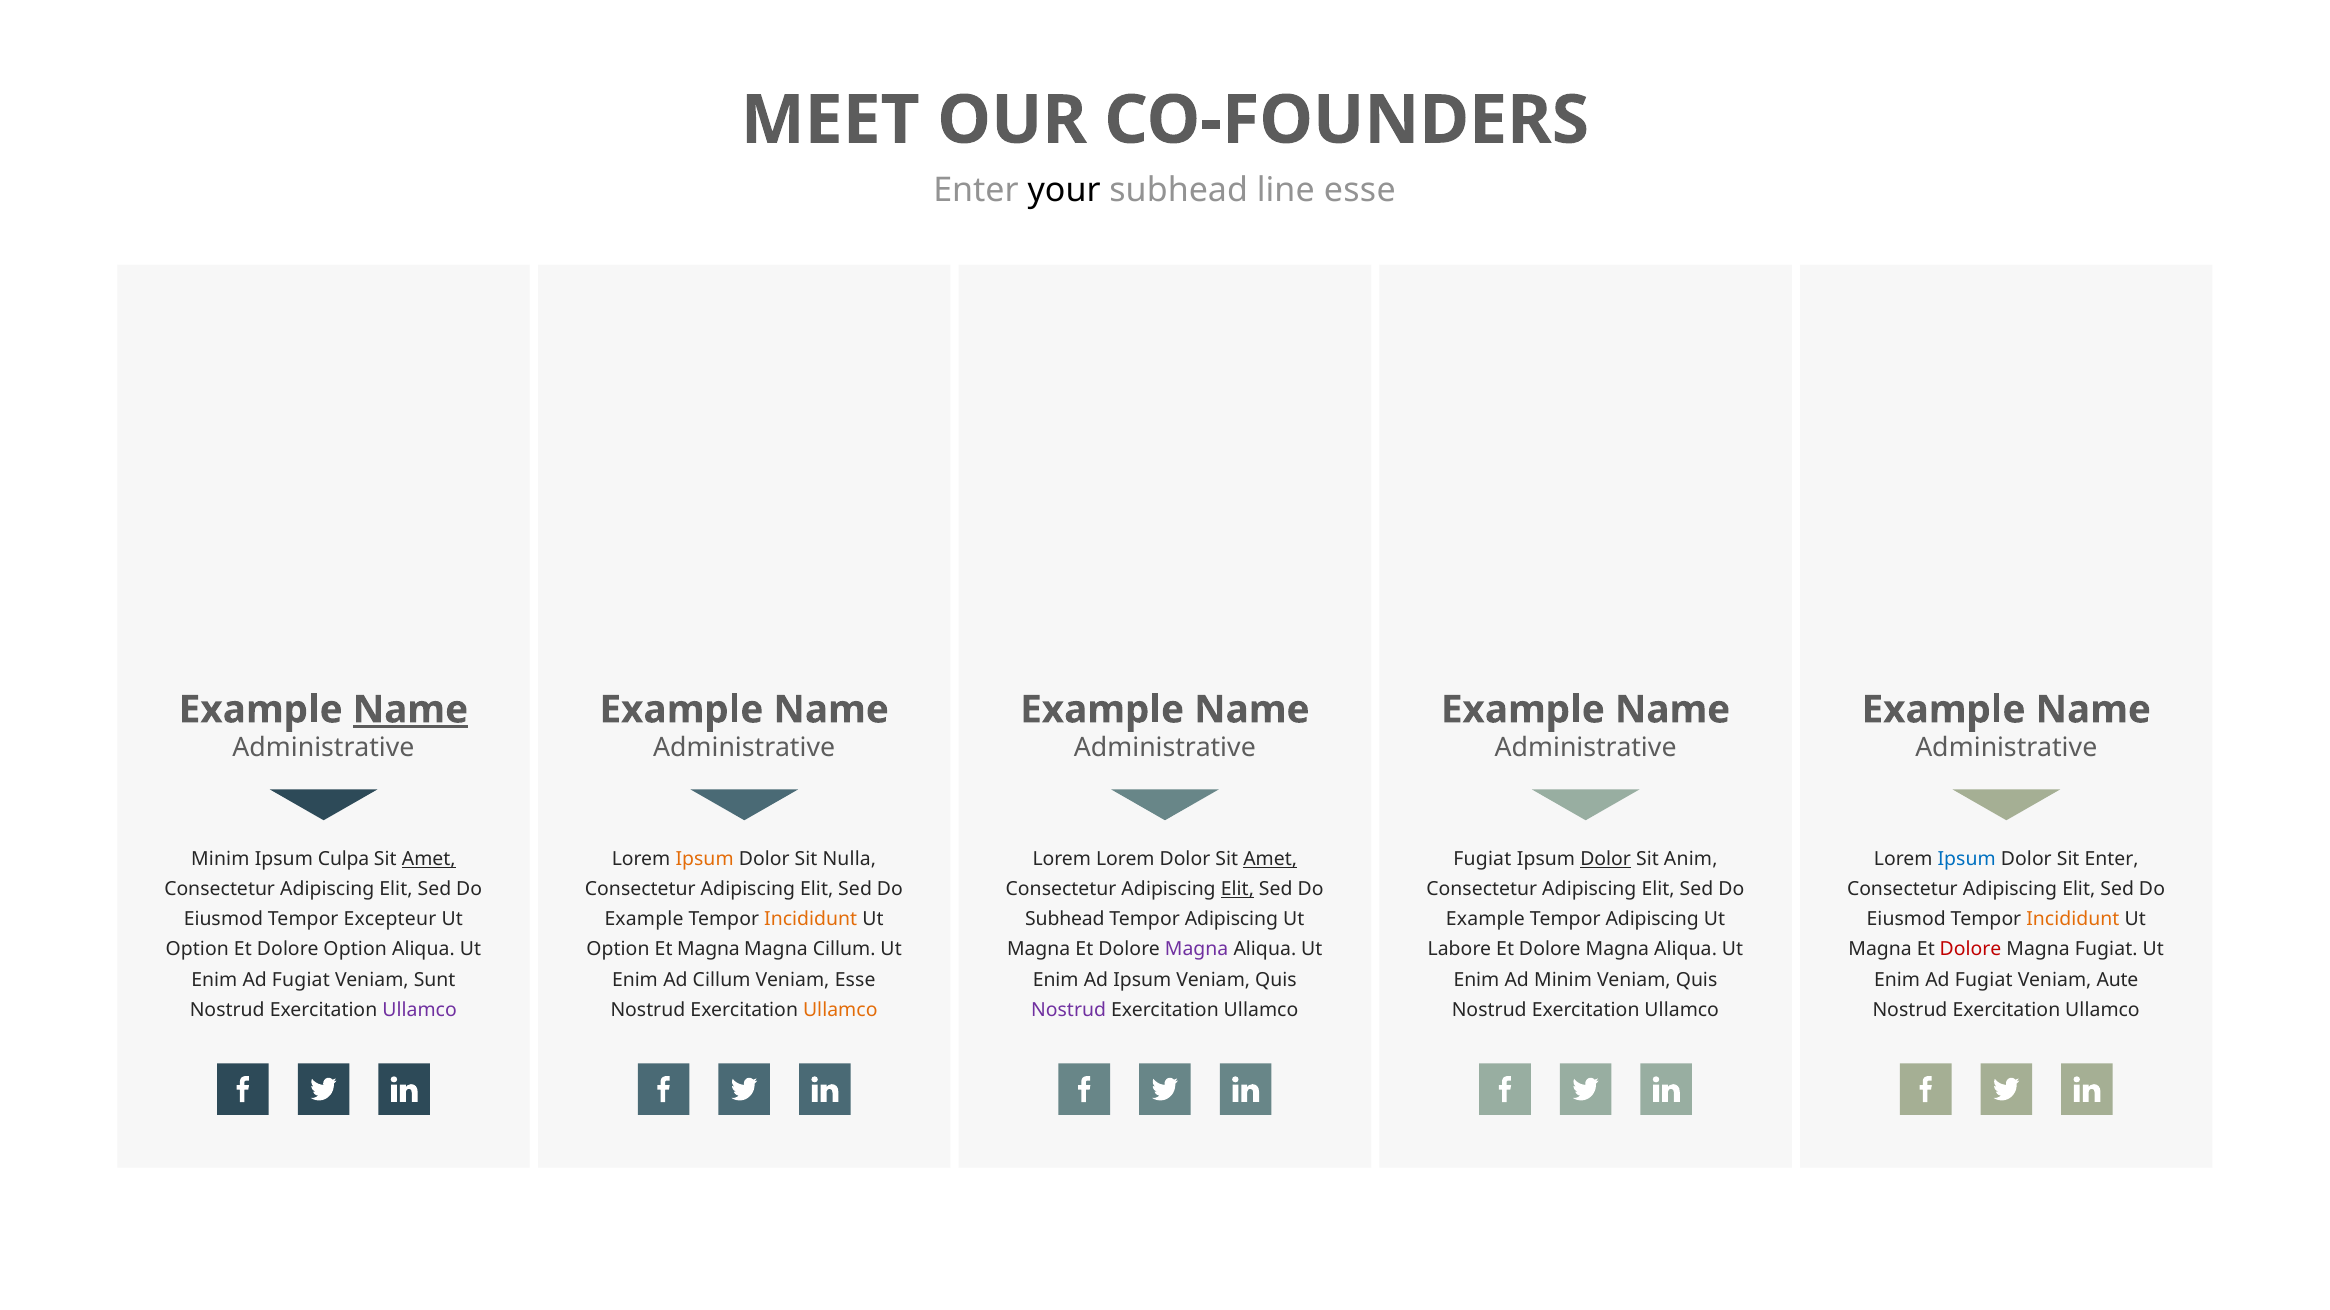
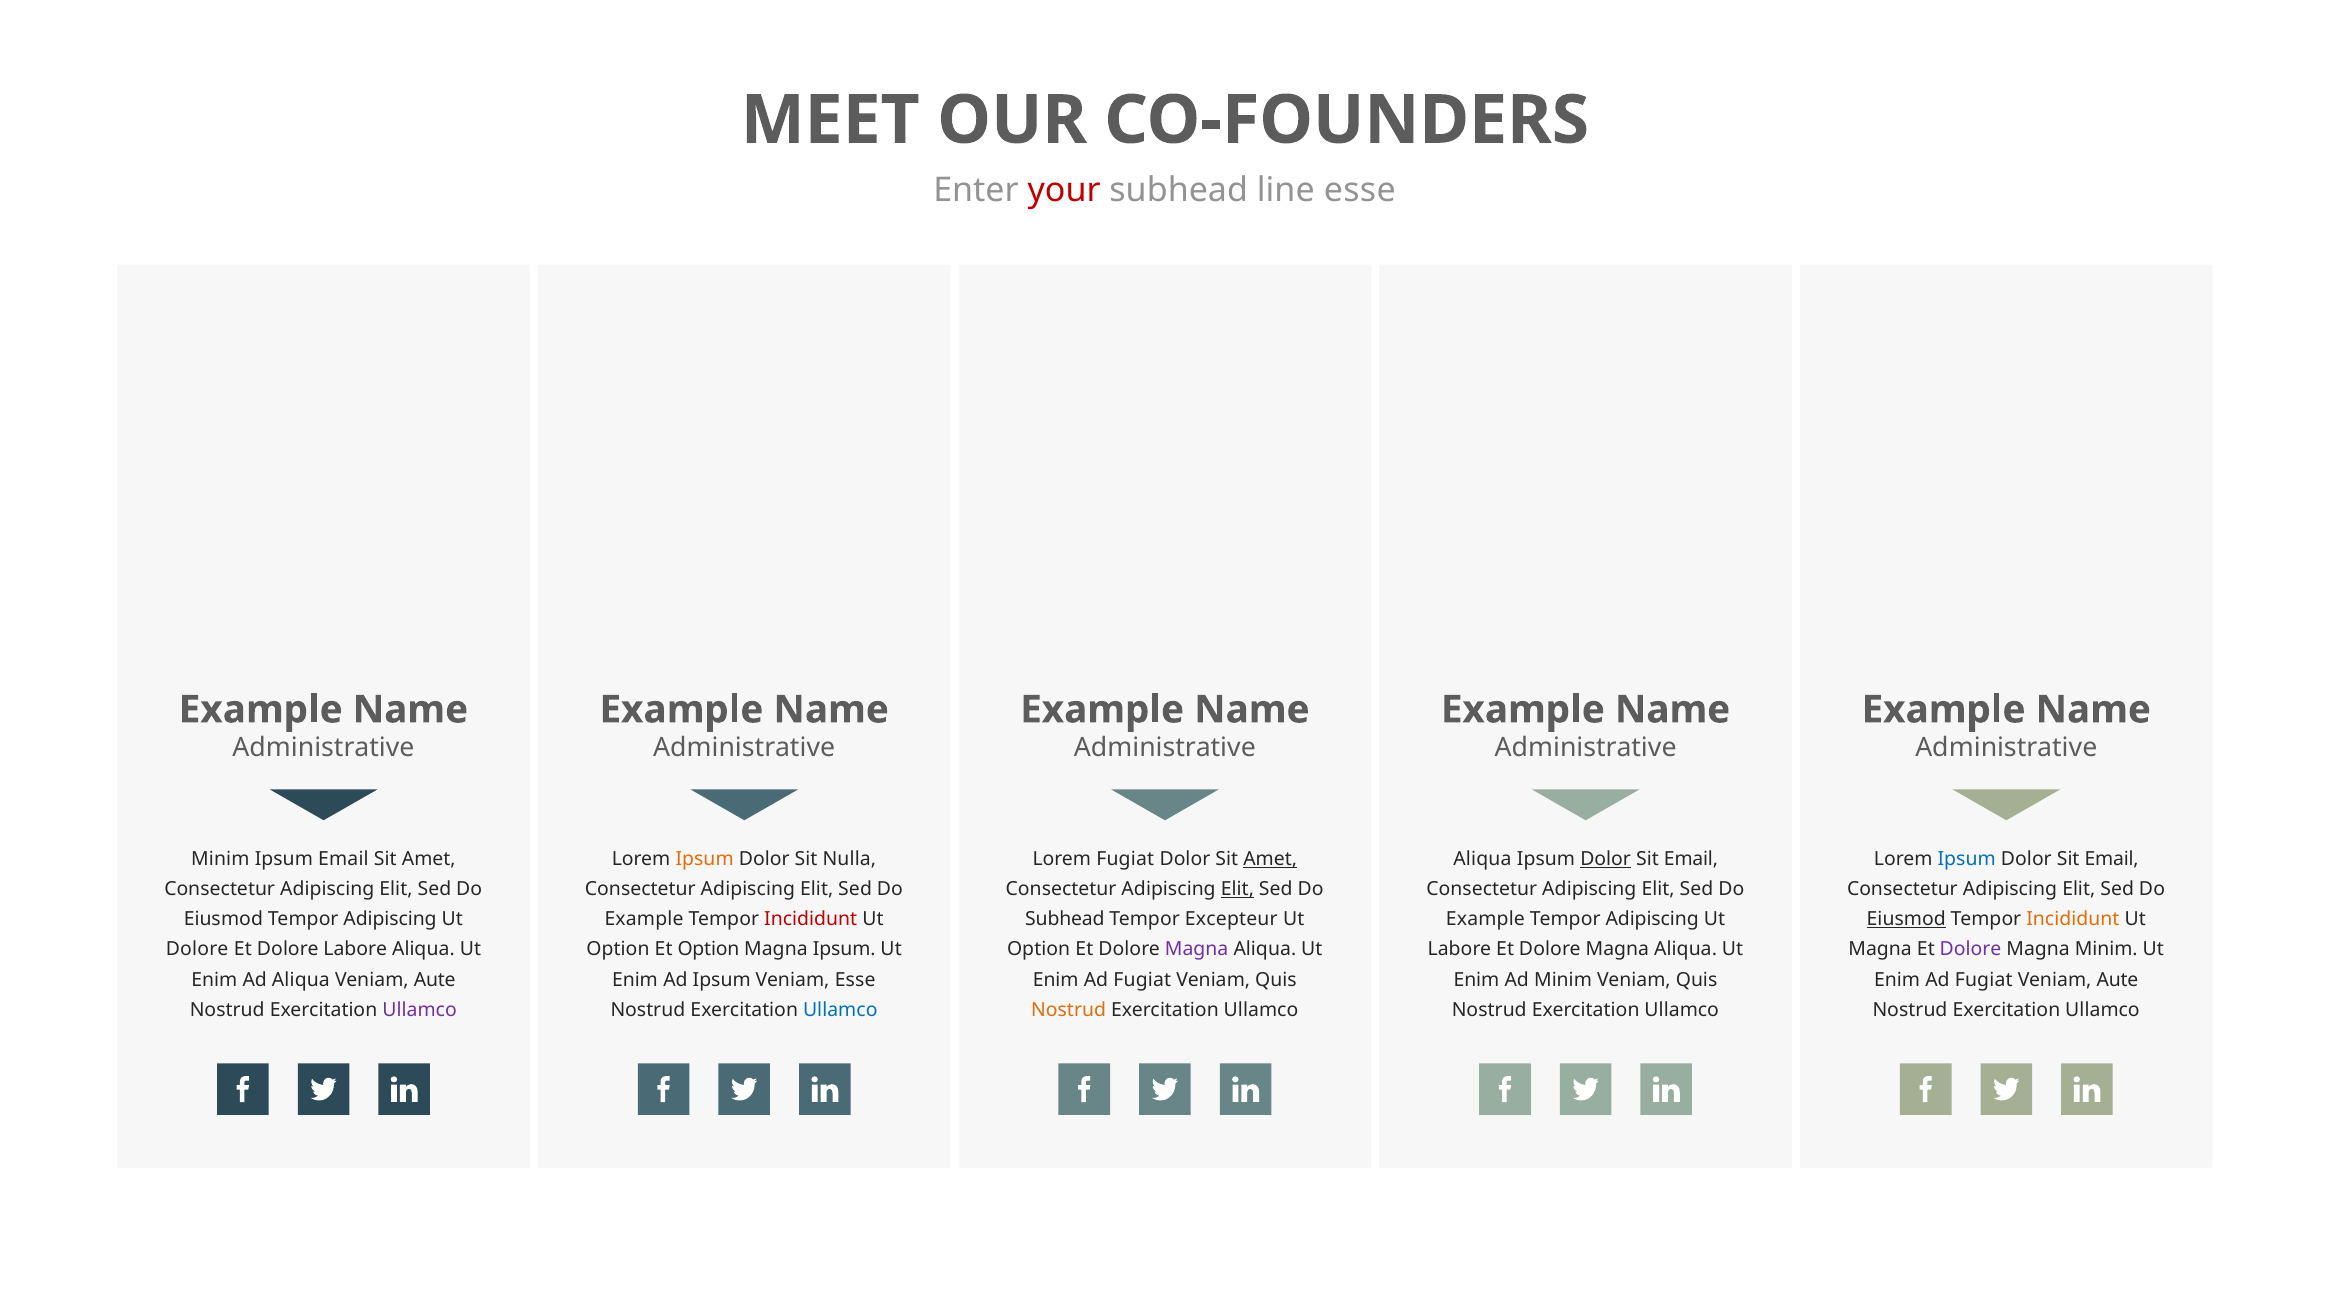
your colour: black -> red
Name at (410, 710) underline: present -> none
Ipsum Culpa: Culpa -> Email
Amet at (429, 859) underline: present -> none
Lorem Lorem: Lorem -> Fugiat
Fugiat at (1482, 859): Fugiat -> Aliqua
Anim at (1691, 859): Anim -> Email
Enter at (2112, 859): Enter -> Email
Eiusmod Tempor Excepteur: Excepteur -> Adipiscing
Incididunt at (811, 920) colour: orange -> red
Adipiscing at (1231, 920): Adipiscing -> Excepteur
Eiusmod at (1906, 920) underline: none -> present
Option at (197, 950): Option -> Dolore
Dolore Option: Option -> Labore
Et Magna: Magna -> Option
Magna Cillum: Cillum -> Ipsum
Magna at (1039, 950): Magna -> Option
Dolore at (1970, 950) colour: red -> purple
Magna Fugiat: Fugiat -> Minim
Fugiat at (301, 980): Fugiat -> Aliqua
Sunt at (435, 980): Sunt -> Aute
Ad Cillum: Cillum -> Ipsum
Ipsum at (1142, 980): Ipsum -> Fugiat
Ullamco at (840, 1010) colour: orange -> blue
Nostrud at (1069, 1010) colour: purple -> orange
